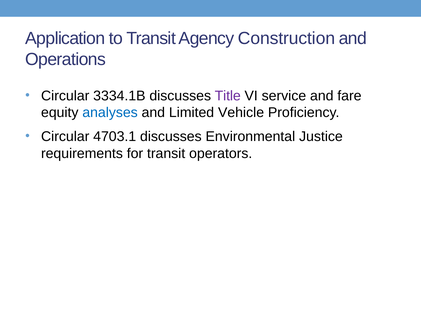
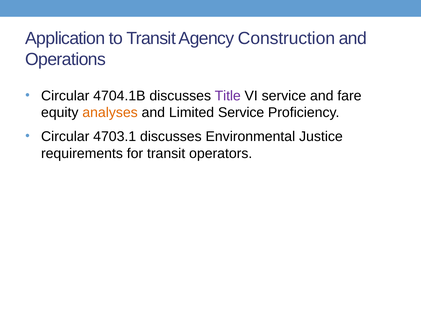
3334.1B: 3334.1B -> 4704.1B
analyses colour: blue -> orange
Limited Vehicle: Vehicle -> Service
